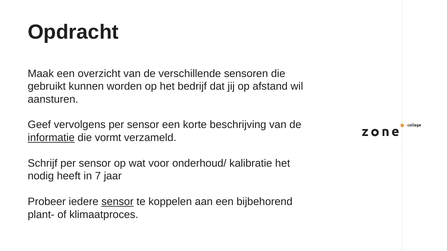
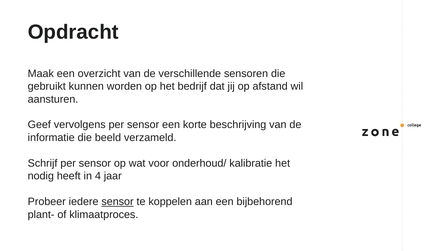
informatie underline: present -> none
vormt: vormt -> beeld
7: 7 -> 4
